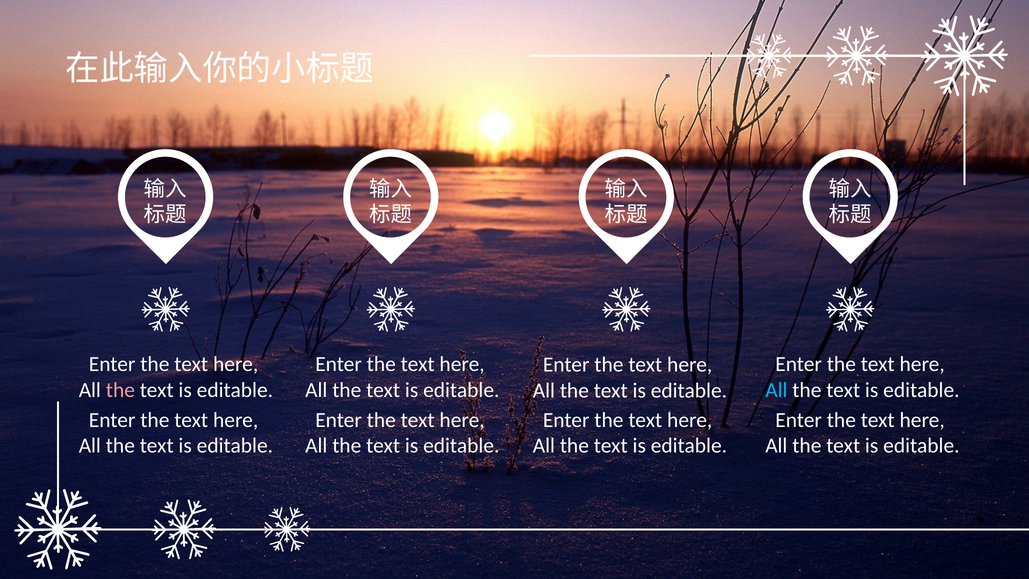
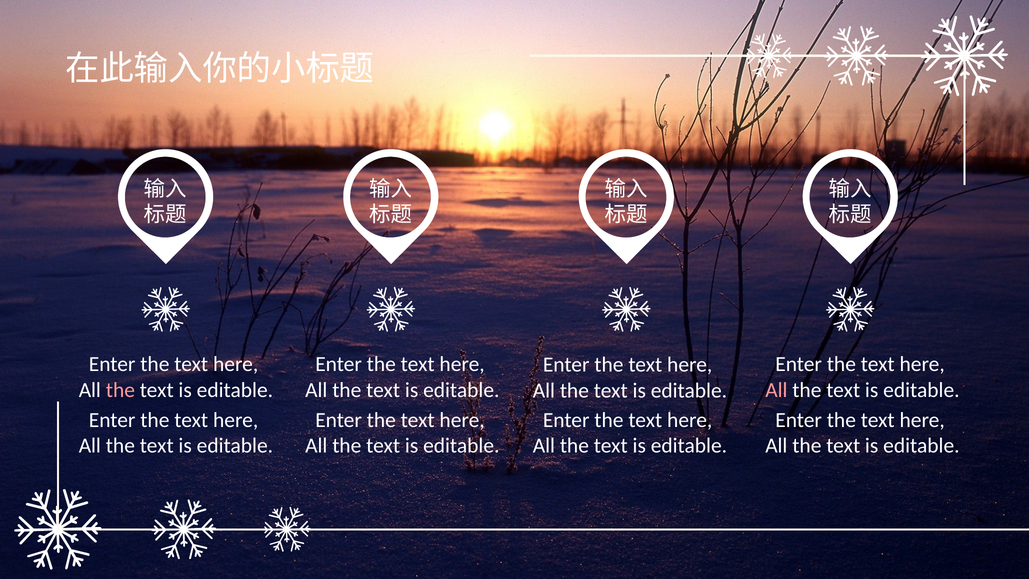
All at (776, 390) colour: light blue -> pink
